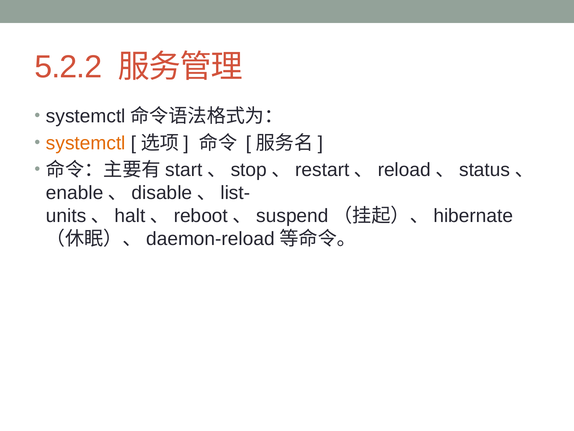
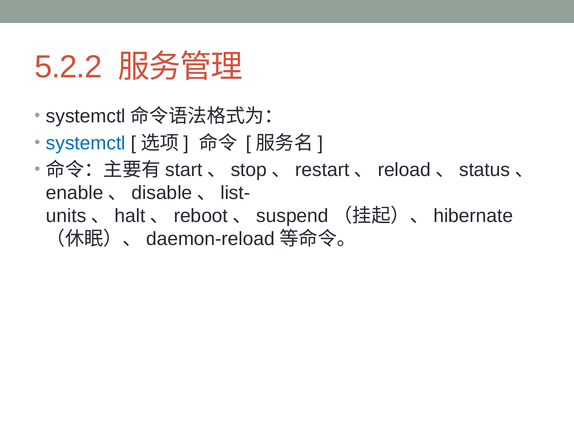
systemctl colour: orange -> blue
